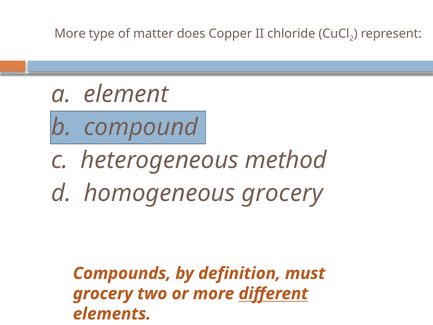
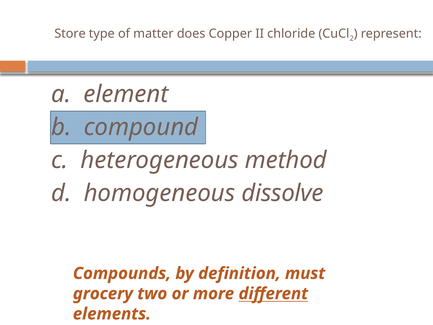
More at (70, 34): More -> Store
homogeneous grocery: grocery -> dissolve
